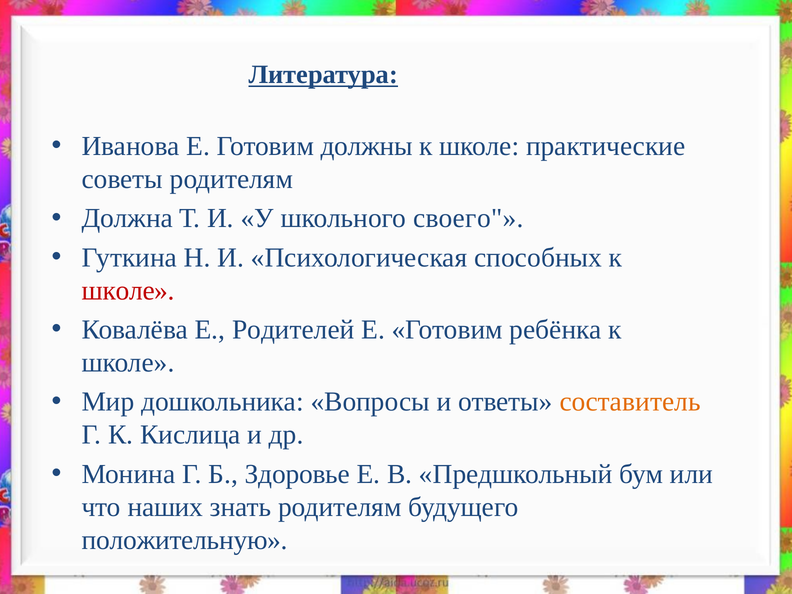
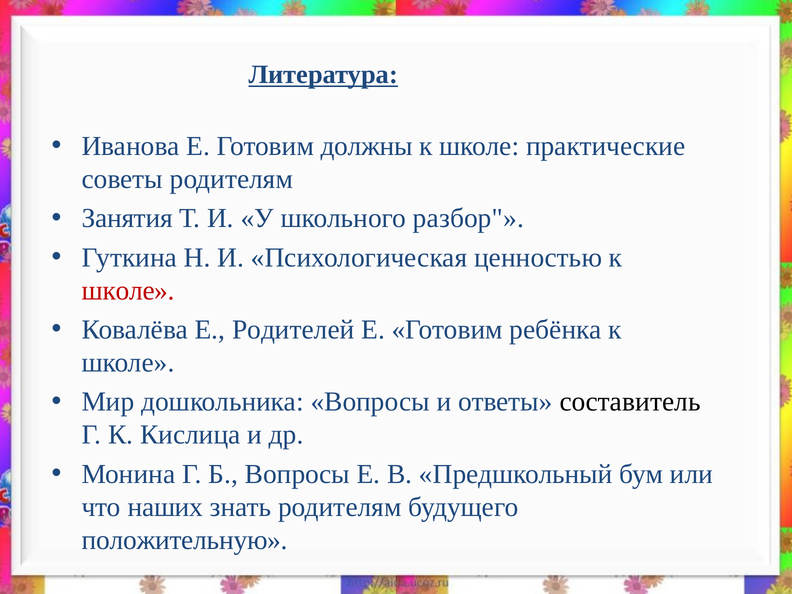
Должна: Должна -> Занятия
своего: своего -> разбор
способных: способных -> ценностью
составитель colour: orange -> black
Б Здоровье: Здоровье -> Вопросы
